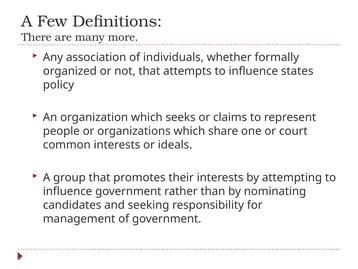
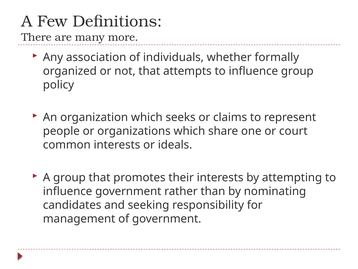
influence states: states -> group
